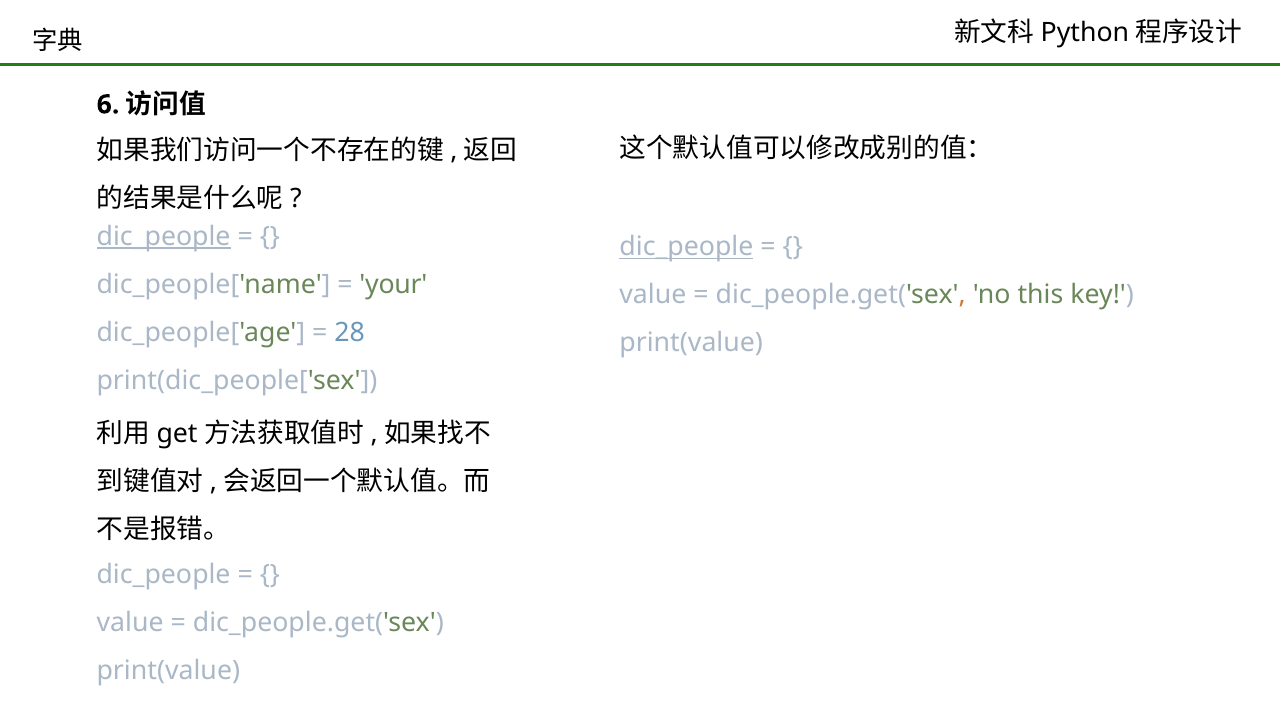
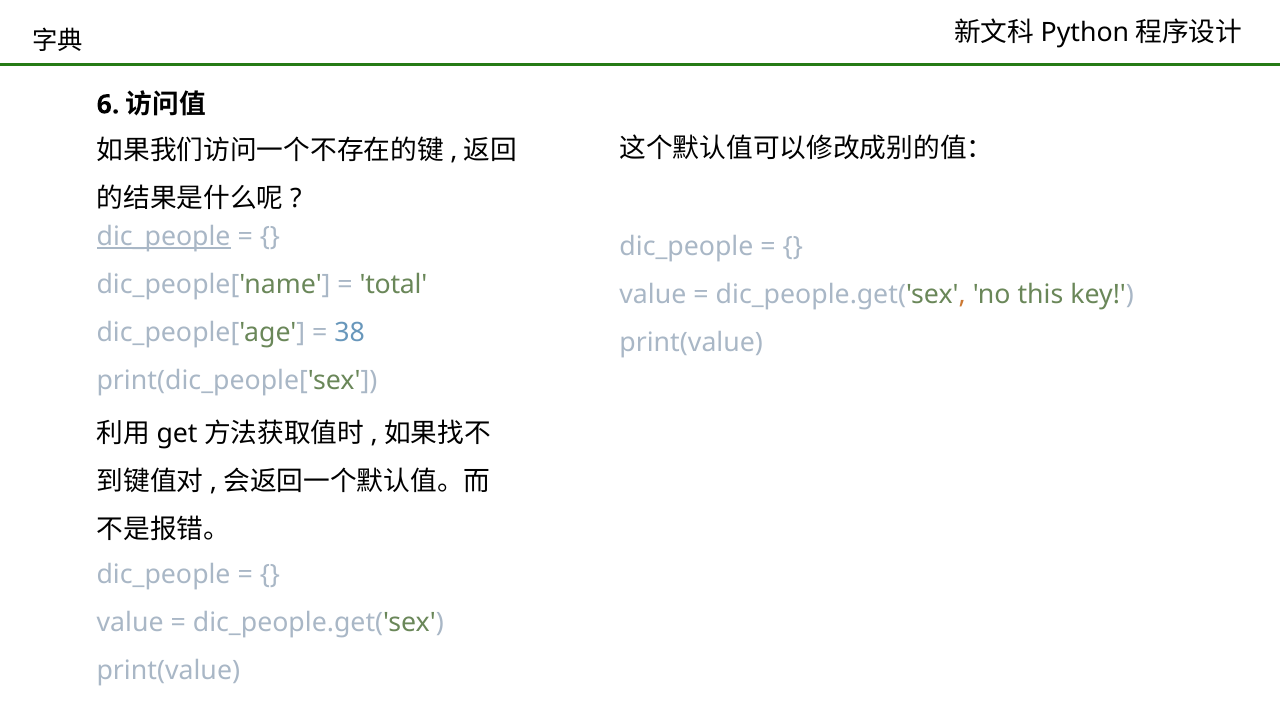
dic_people at (686, 247) underline: present -> none
your: your -> total
28: 28 -> 38
